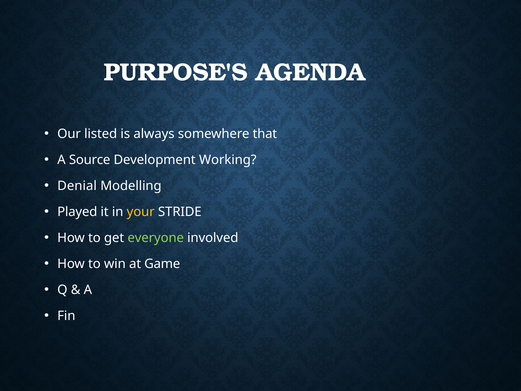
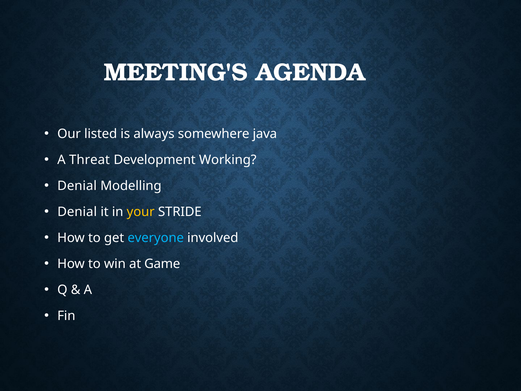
PURPOSE'S: PURPOSE'S -> MEETING'S
that: that -> java
Source: Source -> Threat
Played at (77, 212): Played -> Denial
everyone colour: light green -> light blue
